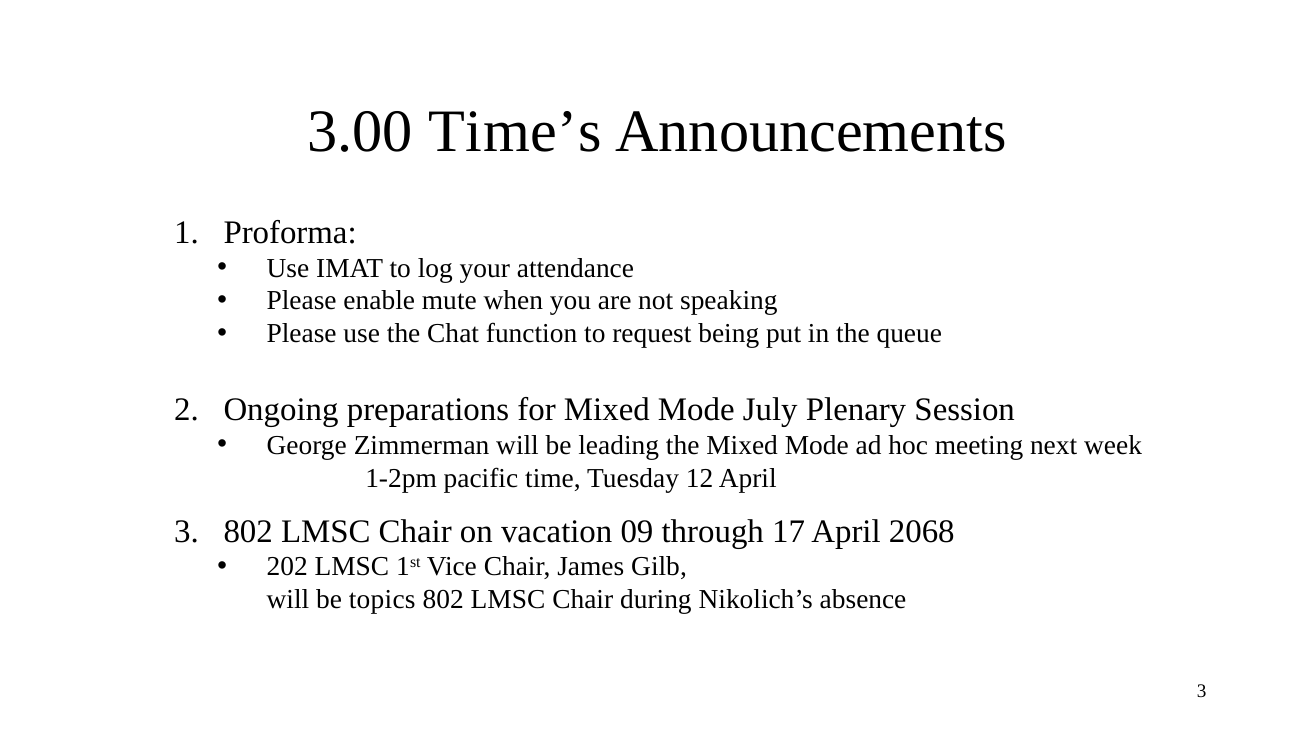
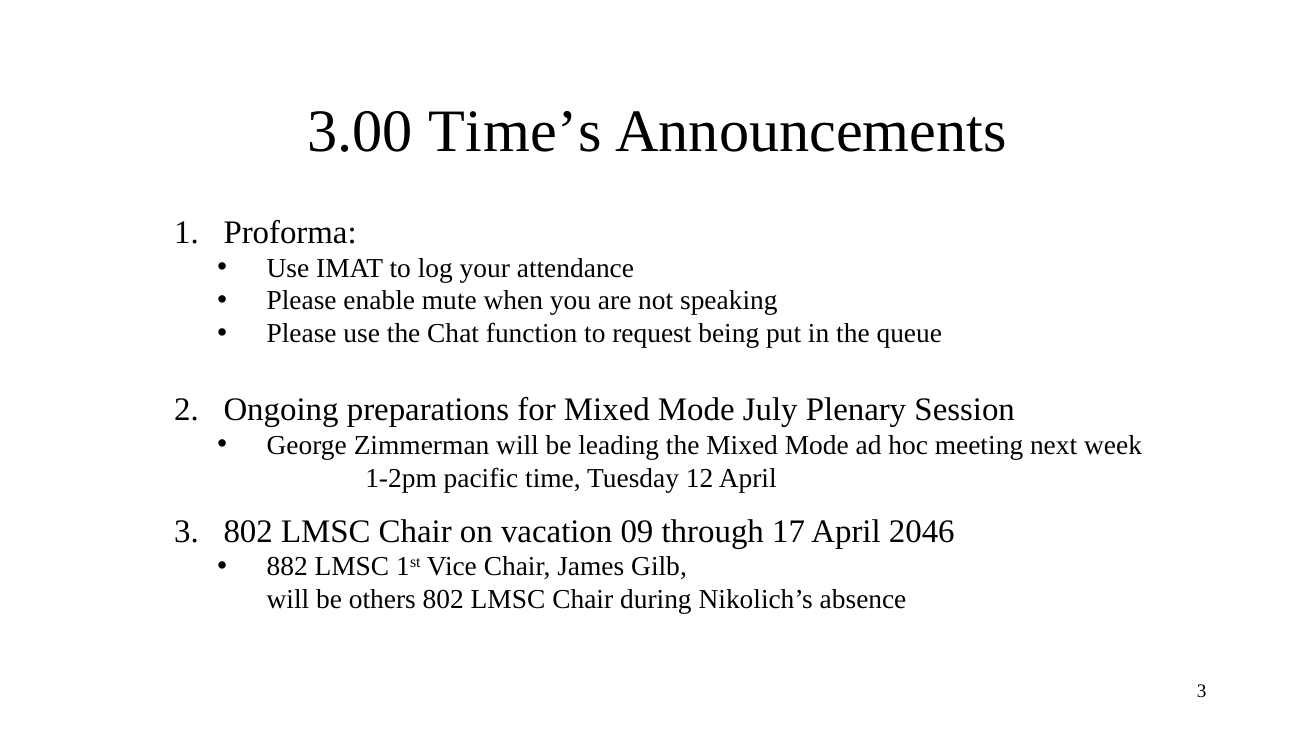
2068: 2068 -> 2046
202: 202 -> 882
topics: topics -> others
